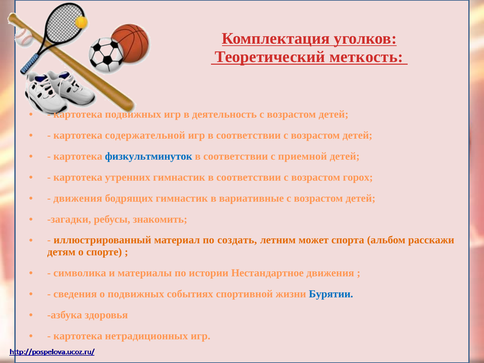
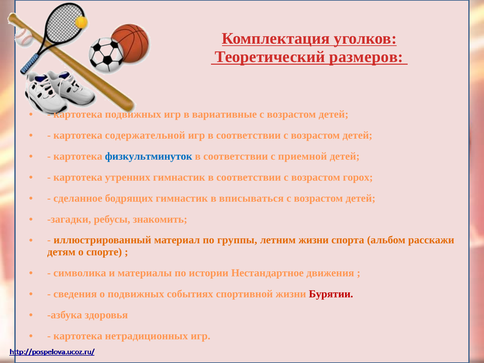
меткость: меткость -> размеров
деятельность: деятельность -> вариативные
движения at (78, 198): движения -> сделанное
вариативные: вариативные -> вписываться
создать: создать -> группы
летним может: может -> жизни
Бурятии colour: blue -> red
